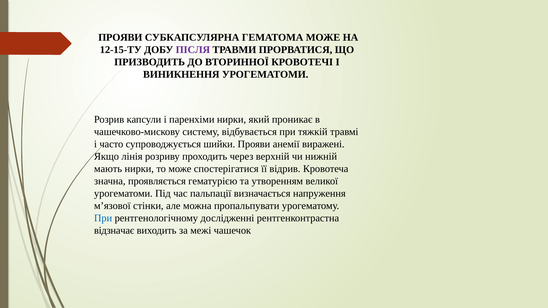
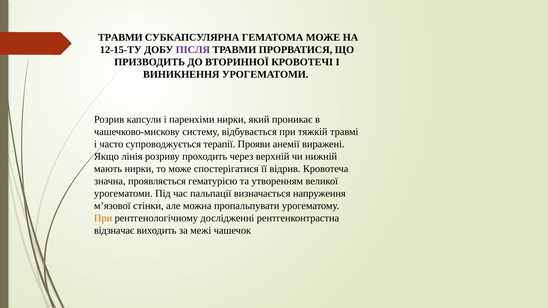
ПРОЯВИ at (120, 37): ПРОЯВИ -> ТРАВМИ
шийки: шийки -> терапії
При at (103, 218) colour: blue -> orange
